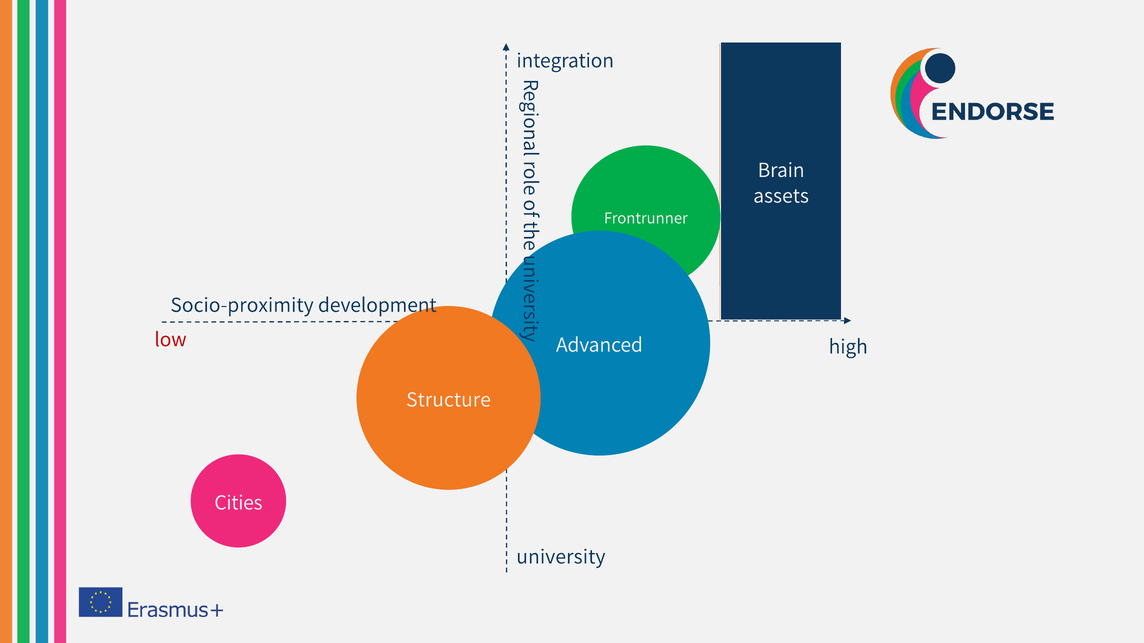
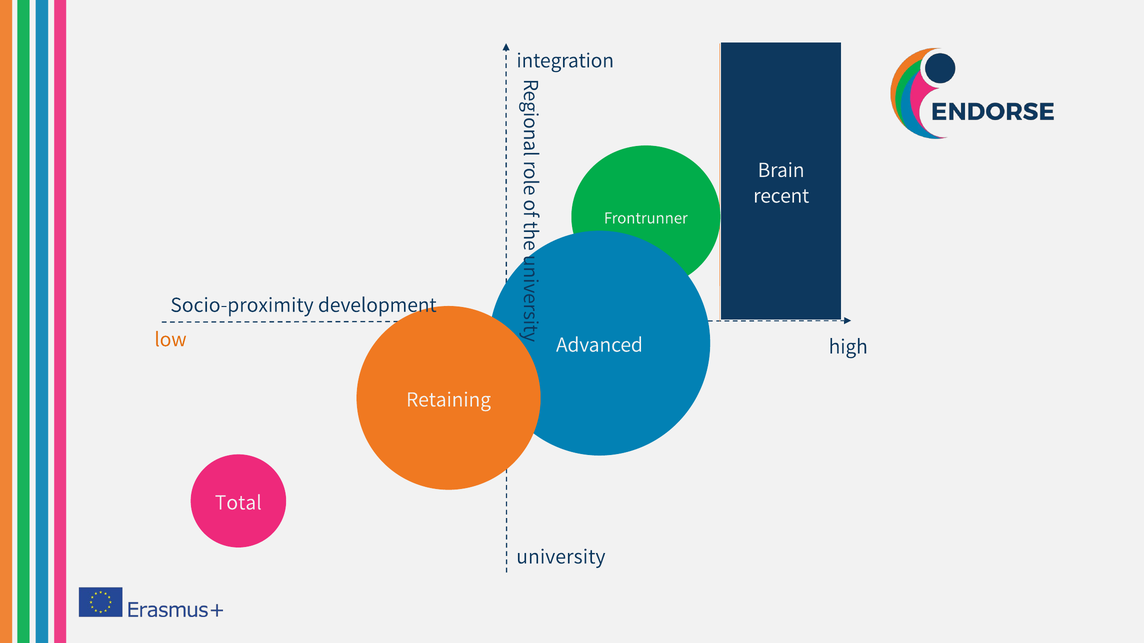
assets: assets -> recent
low colour: red -> orange
Structure: Structure -> Retaining
Cities: Cities -> Total
